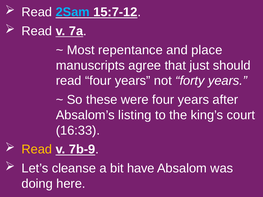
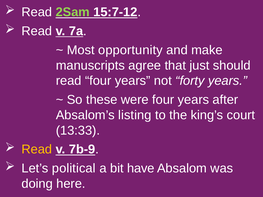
2Sam colour: light blue -> light green
repentance: repentance -> opportunity
place: place -> make
16:33: 16:33 -> 13:33
cleanse: cleanse -> political
